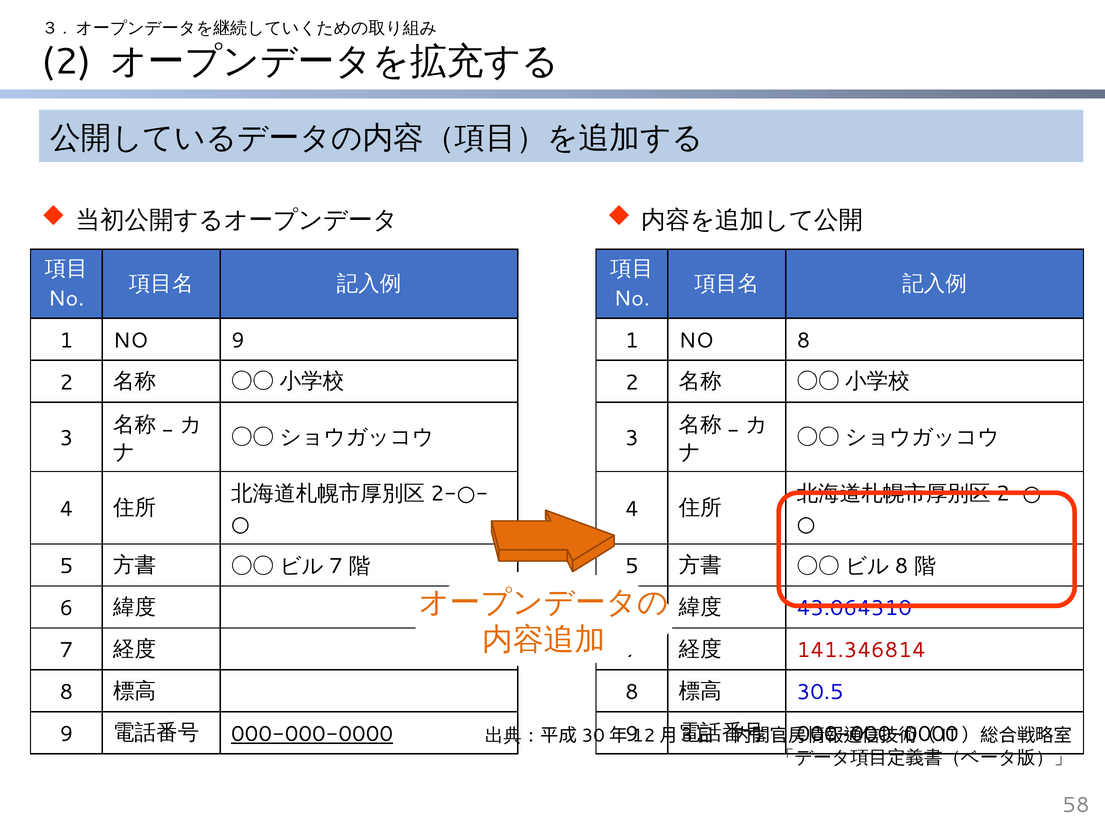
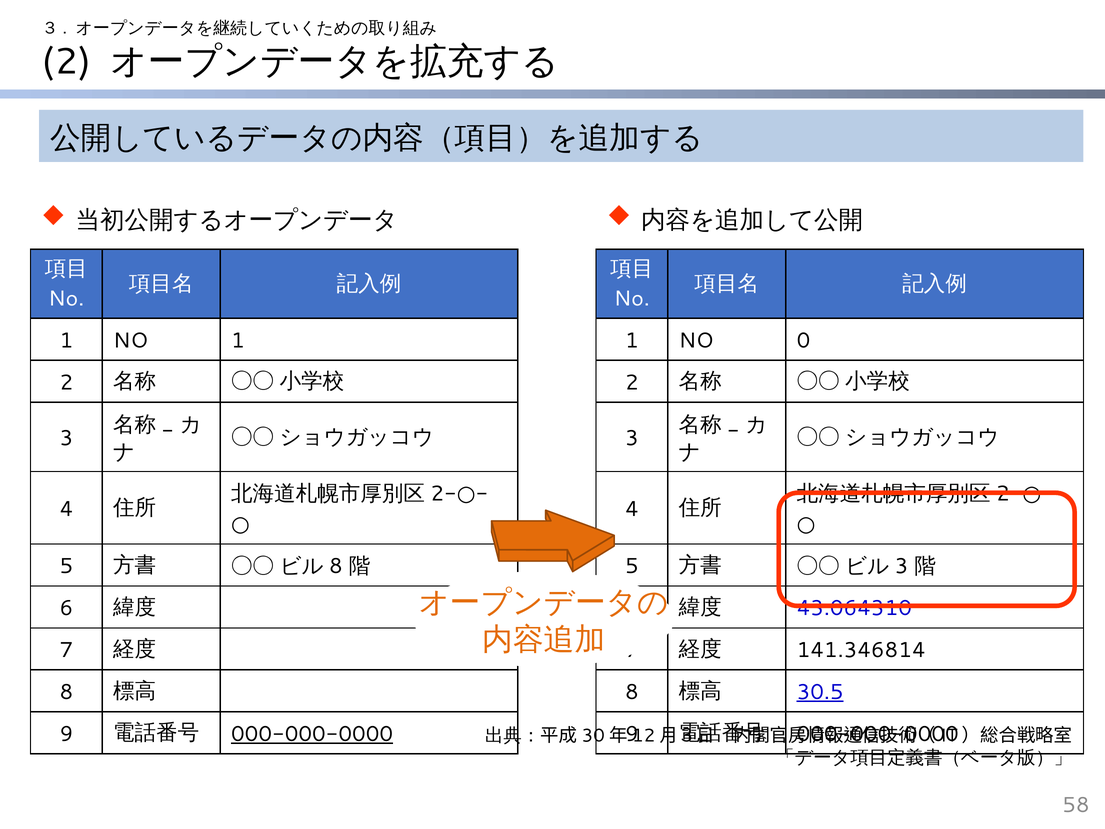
NO 9: 9 -> 1
NO 8: 8 -> 0
7 at (336, 566): 7 -> 8
8 at (902, 566): 8 -> 3
141.346814 colour: red -> black
30.5 underline: none -> present
